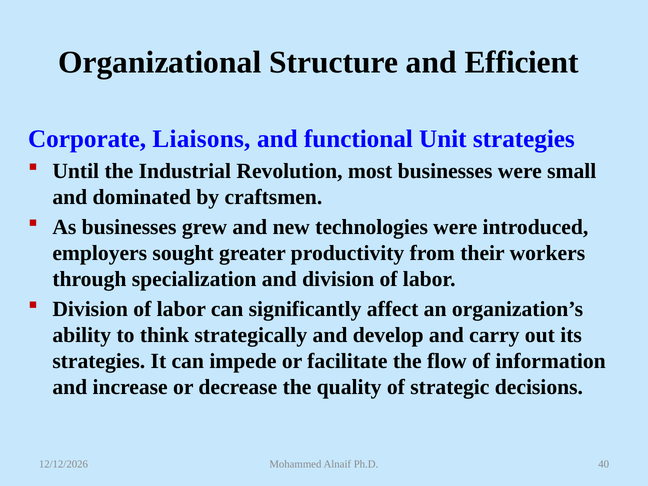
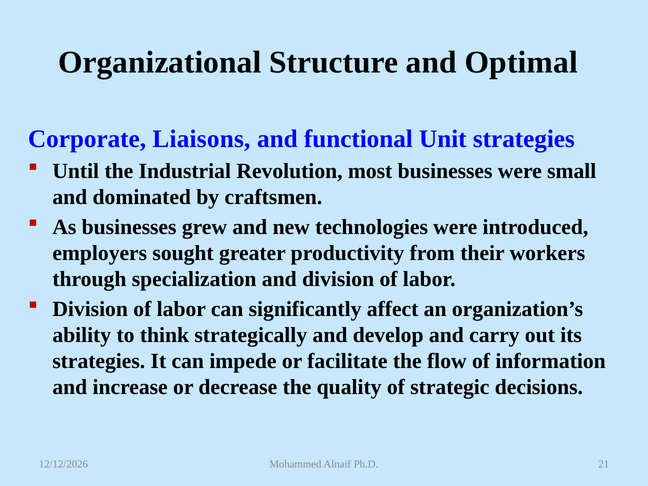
Efficient: Efficient -> Optimal
40: 40 -> 21
